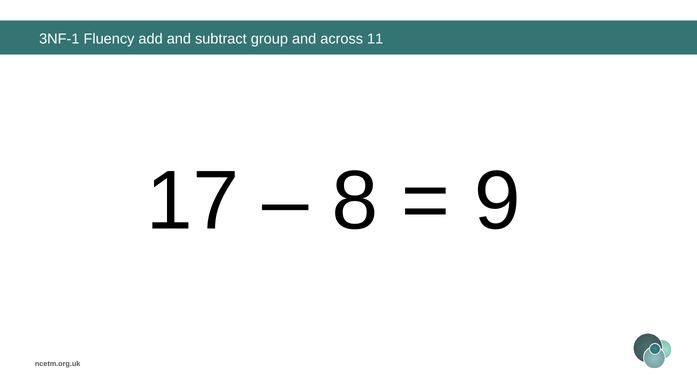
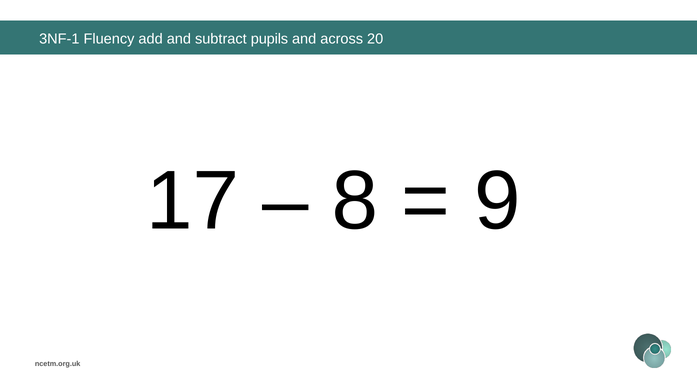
group: group -> pupils
11: 11 -> 20
